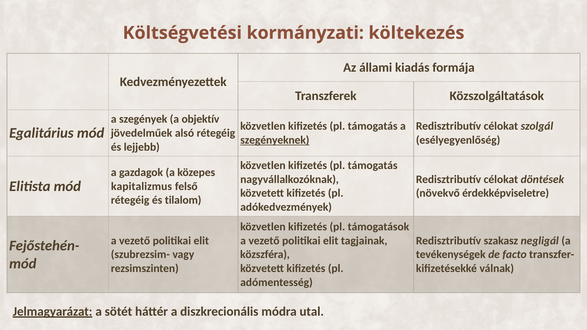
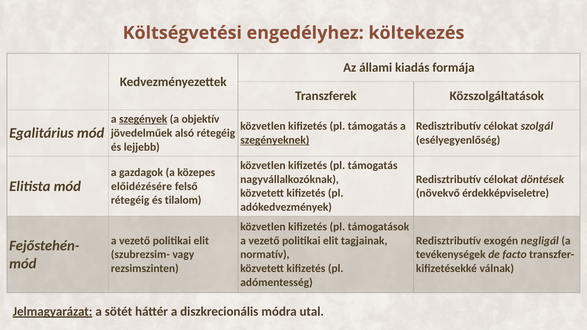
kormányzati: kormányzati -> engedélyhez
szegények underline: none -> present
kapitalizmus: kapitalizmus -> előidézésére
szakasz: szakasz -> exogén
közszféra: közszféra -> normatív
